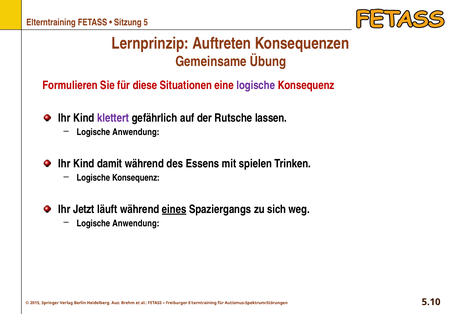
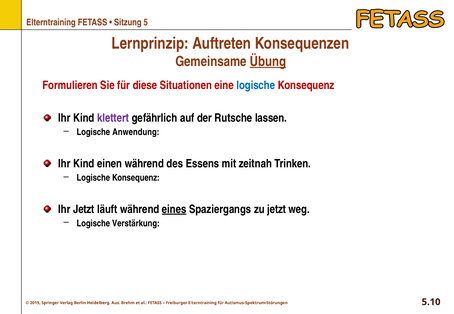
Übung underline: none -> present
logische at (256, 85) colour: purple -> blue
damit: damit -> einen
spielen: spielen -> zeitnah
zu sich: sich -> jetzt
Anwendung at (136, 224): Anwendung -> Verstärkung
